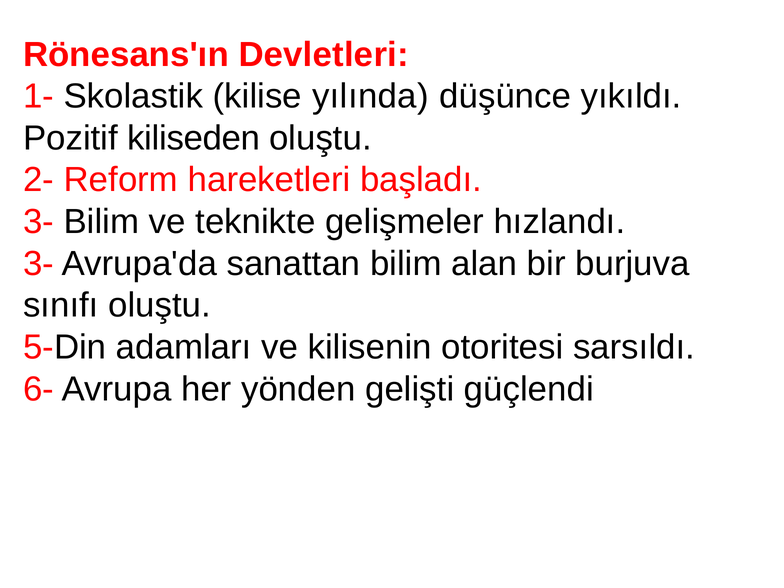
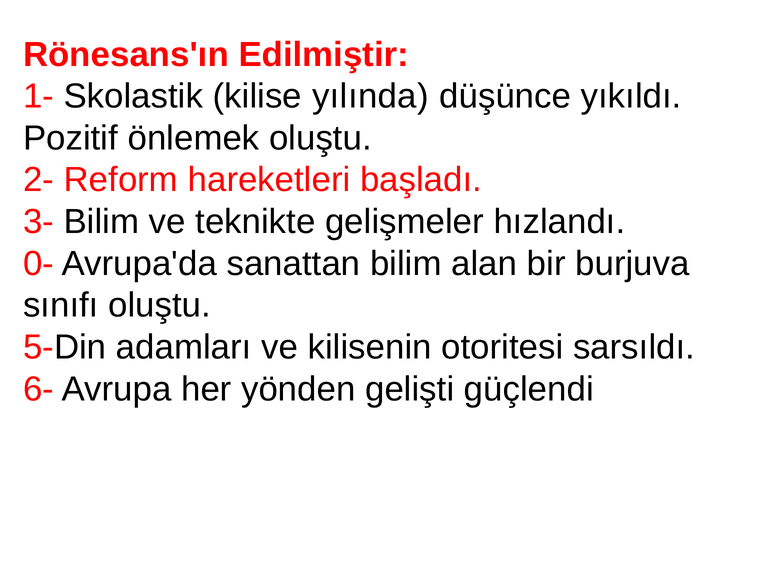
Devletleri: Devletleri -> Edilmiştir
kiliseden: kiliseden -> önlemek
3- at (39, 264): 3- -> 0-
